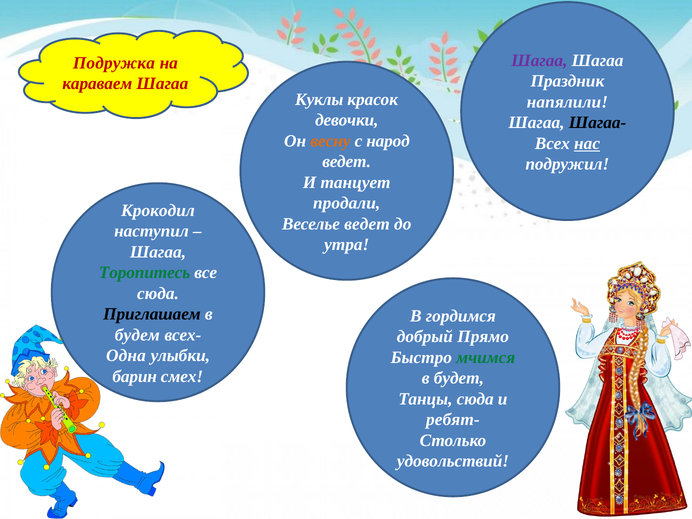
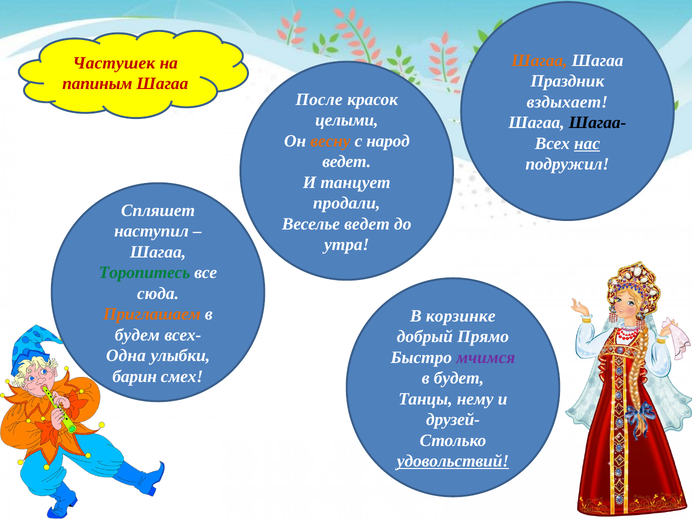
Шагаа at (539, 60) colour: purple -> orange
Подружка: Подружка -> Частушек
караваем: караваем -> папиным
Куклы: Куклы -> После
напялили: напялили -> вздыхает
девочки: девочки -> целыми
Крокодил: Крокодил -> Спляшет
Приглашаем colour: black -> orange
гордимся: гордимся -> корзинке
мчимся colour: green -> purple
Танцы сюда: сюда -> нему
ребят-: ребят- -> друзей-
удовольствий underline: none -> present
